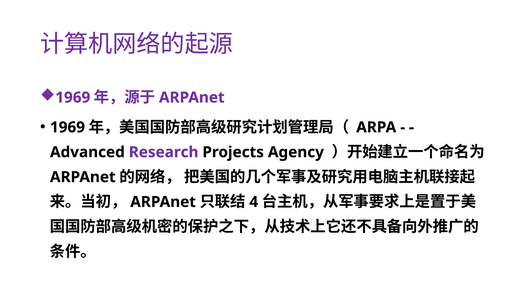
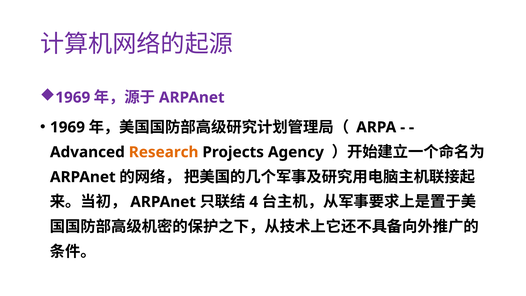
Research colour: purple -> orange
